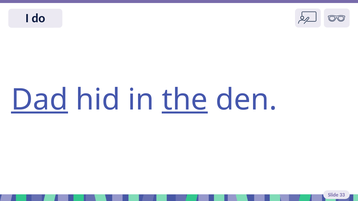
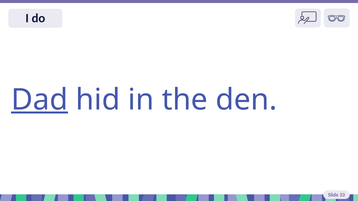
the underline: present -> none
